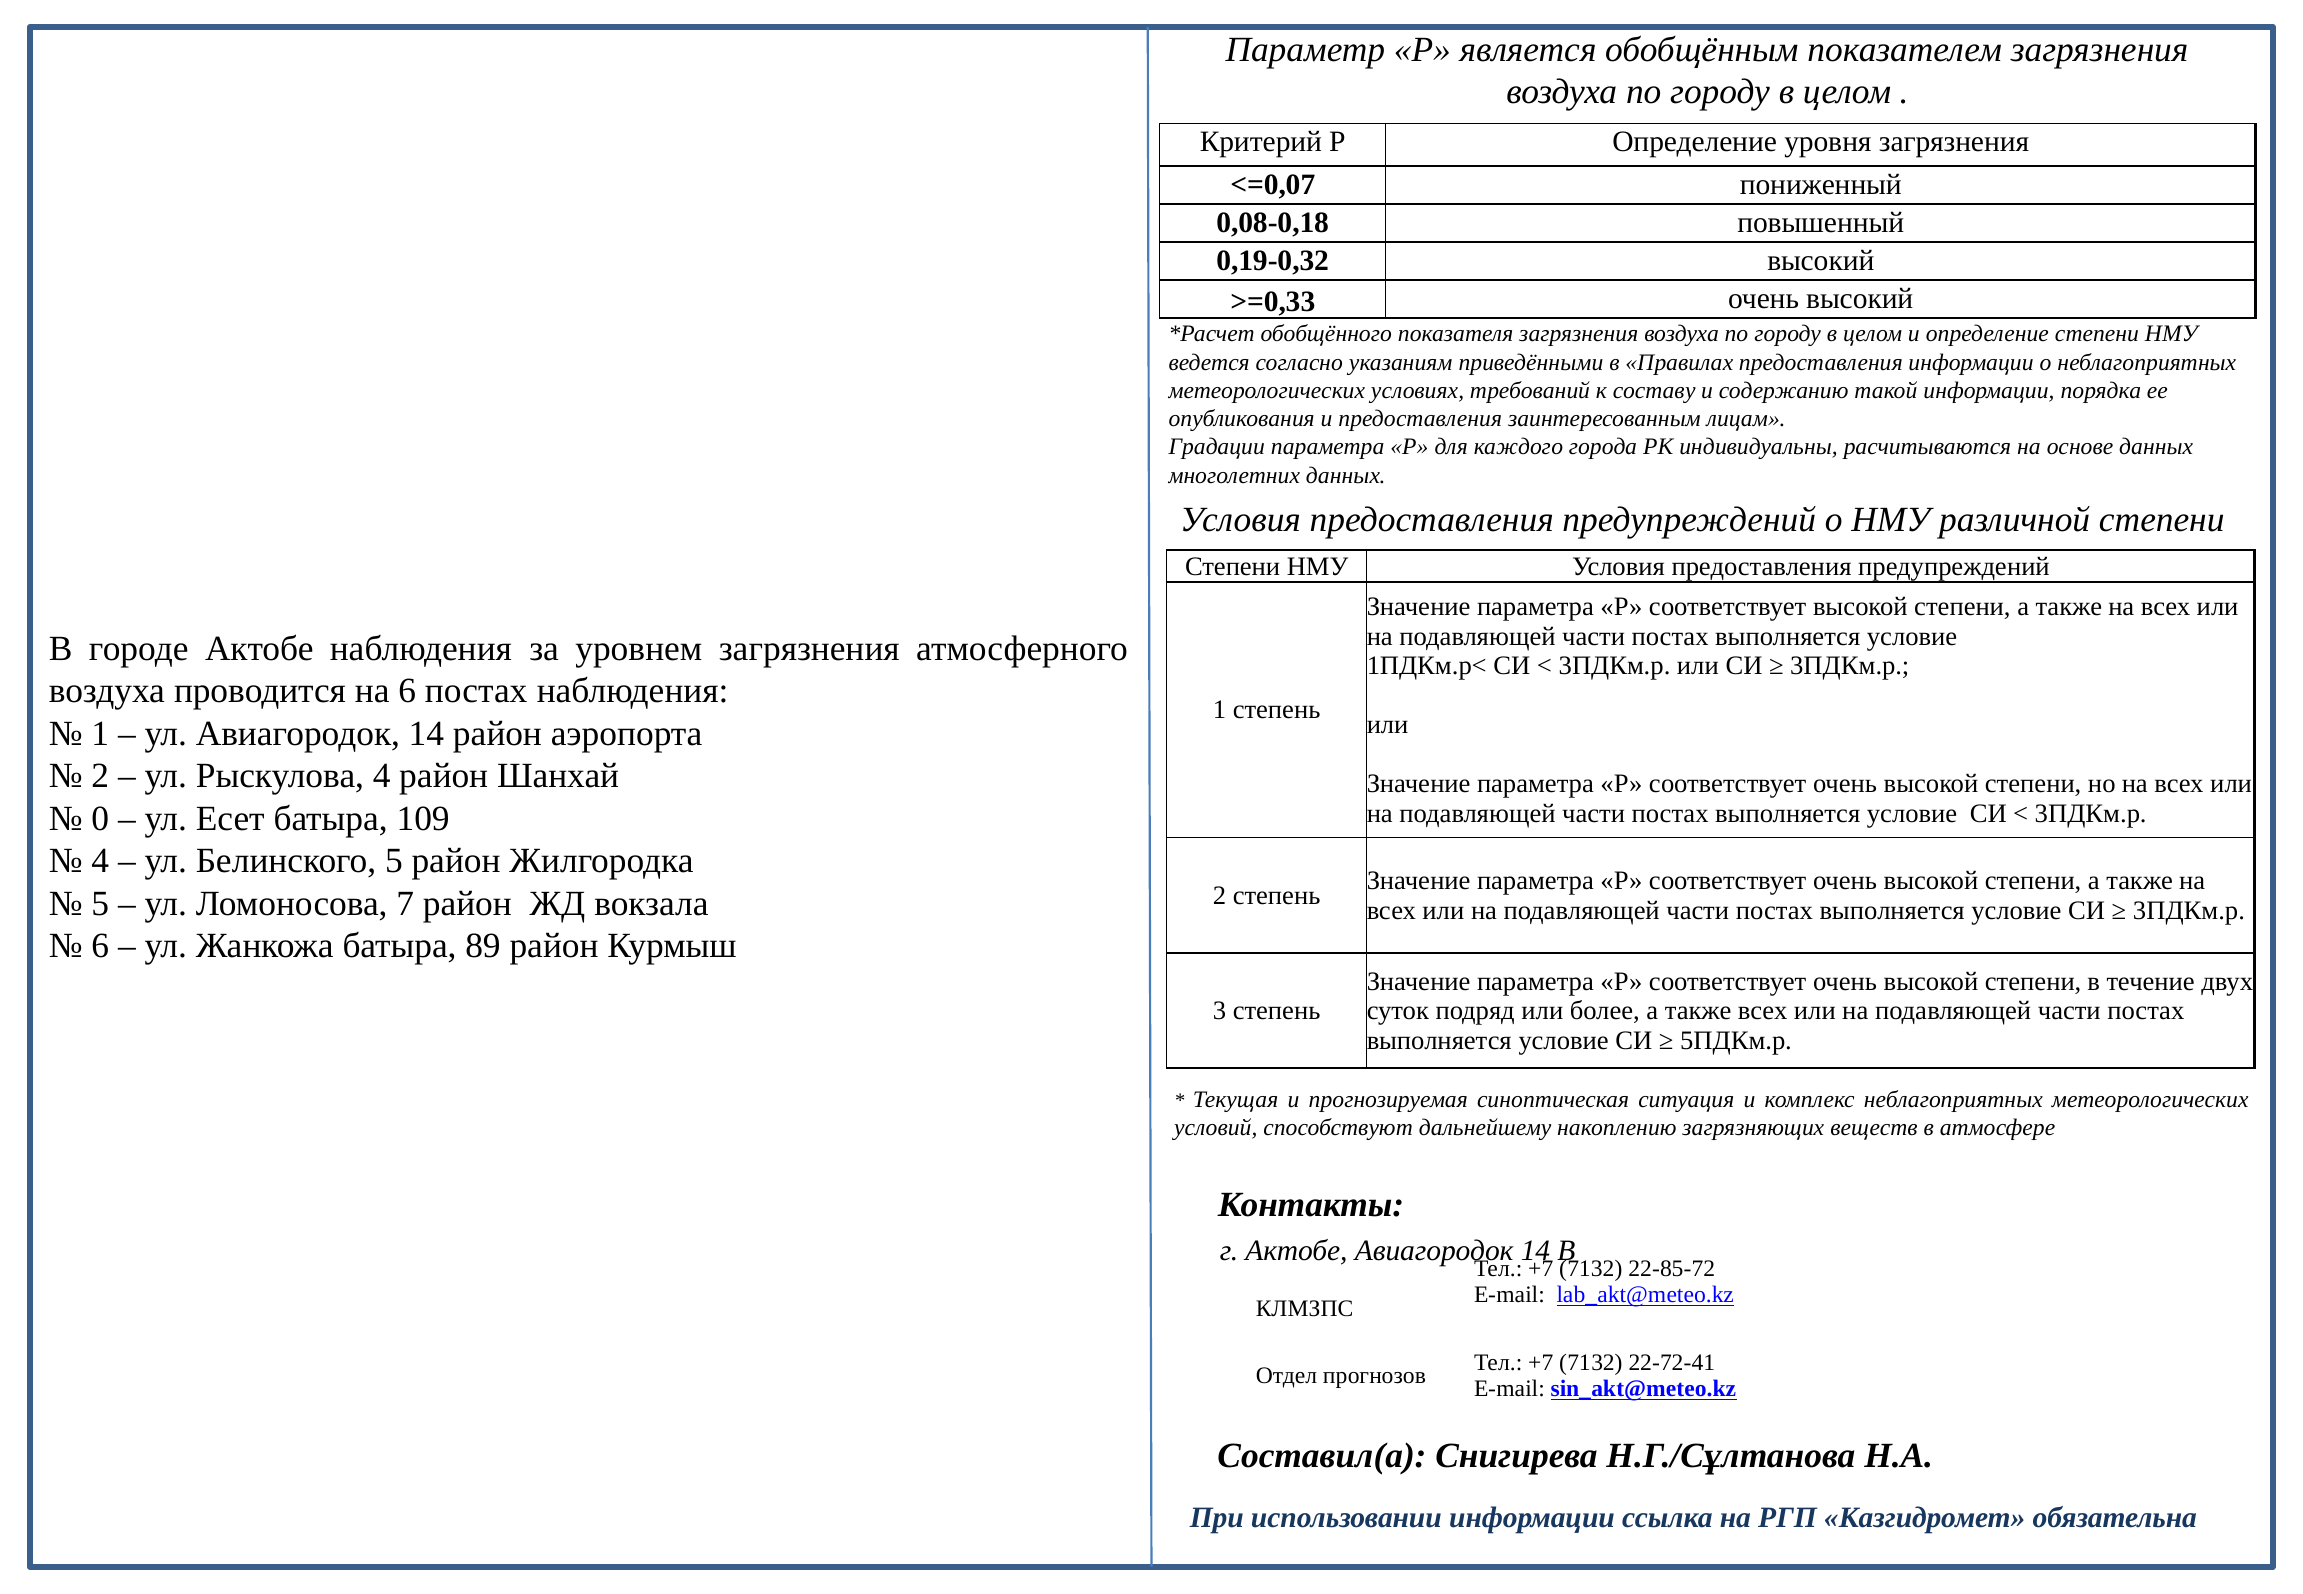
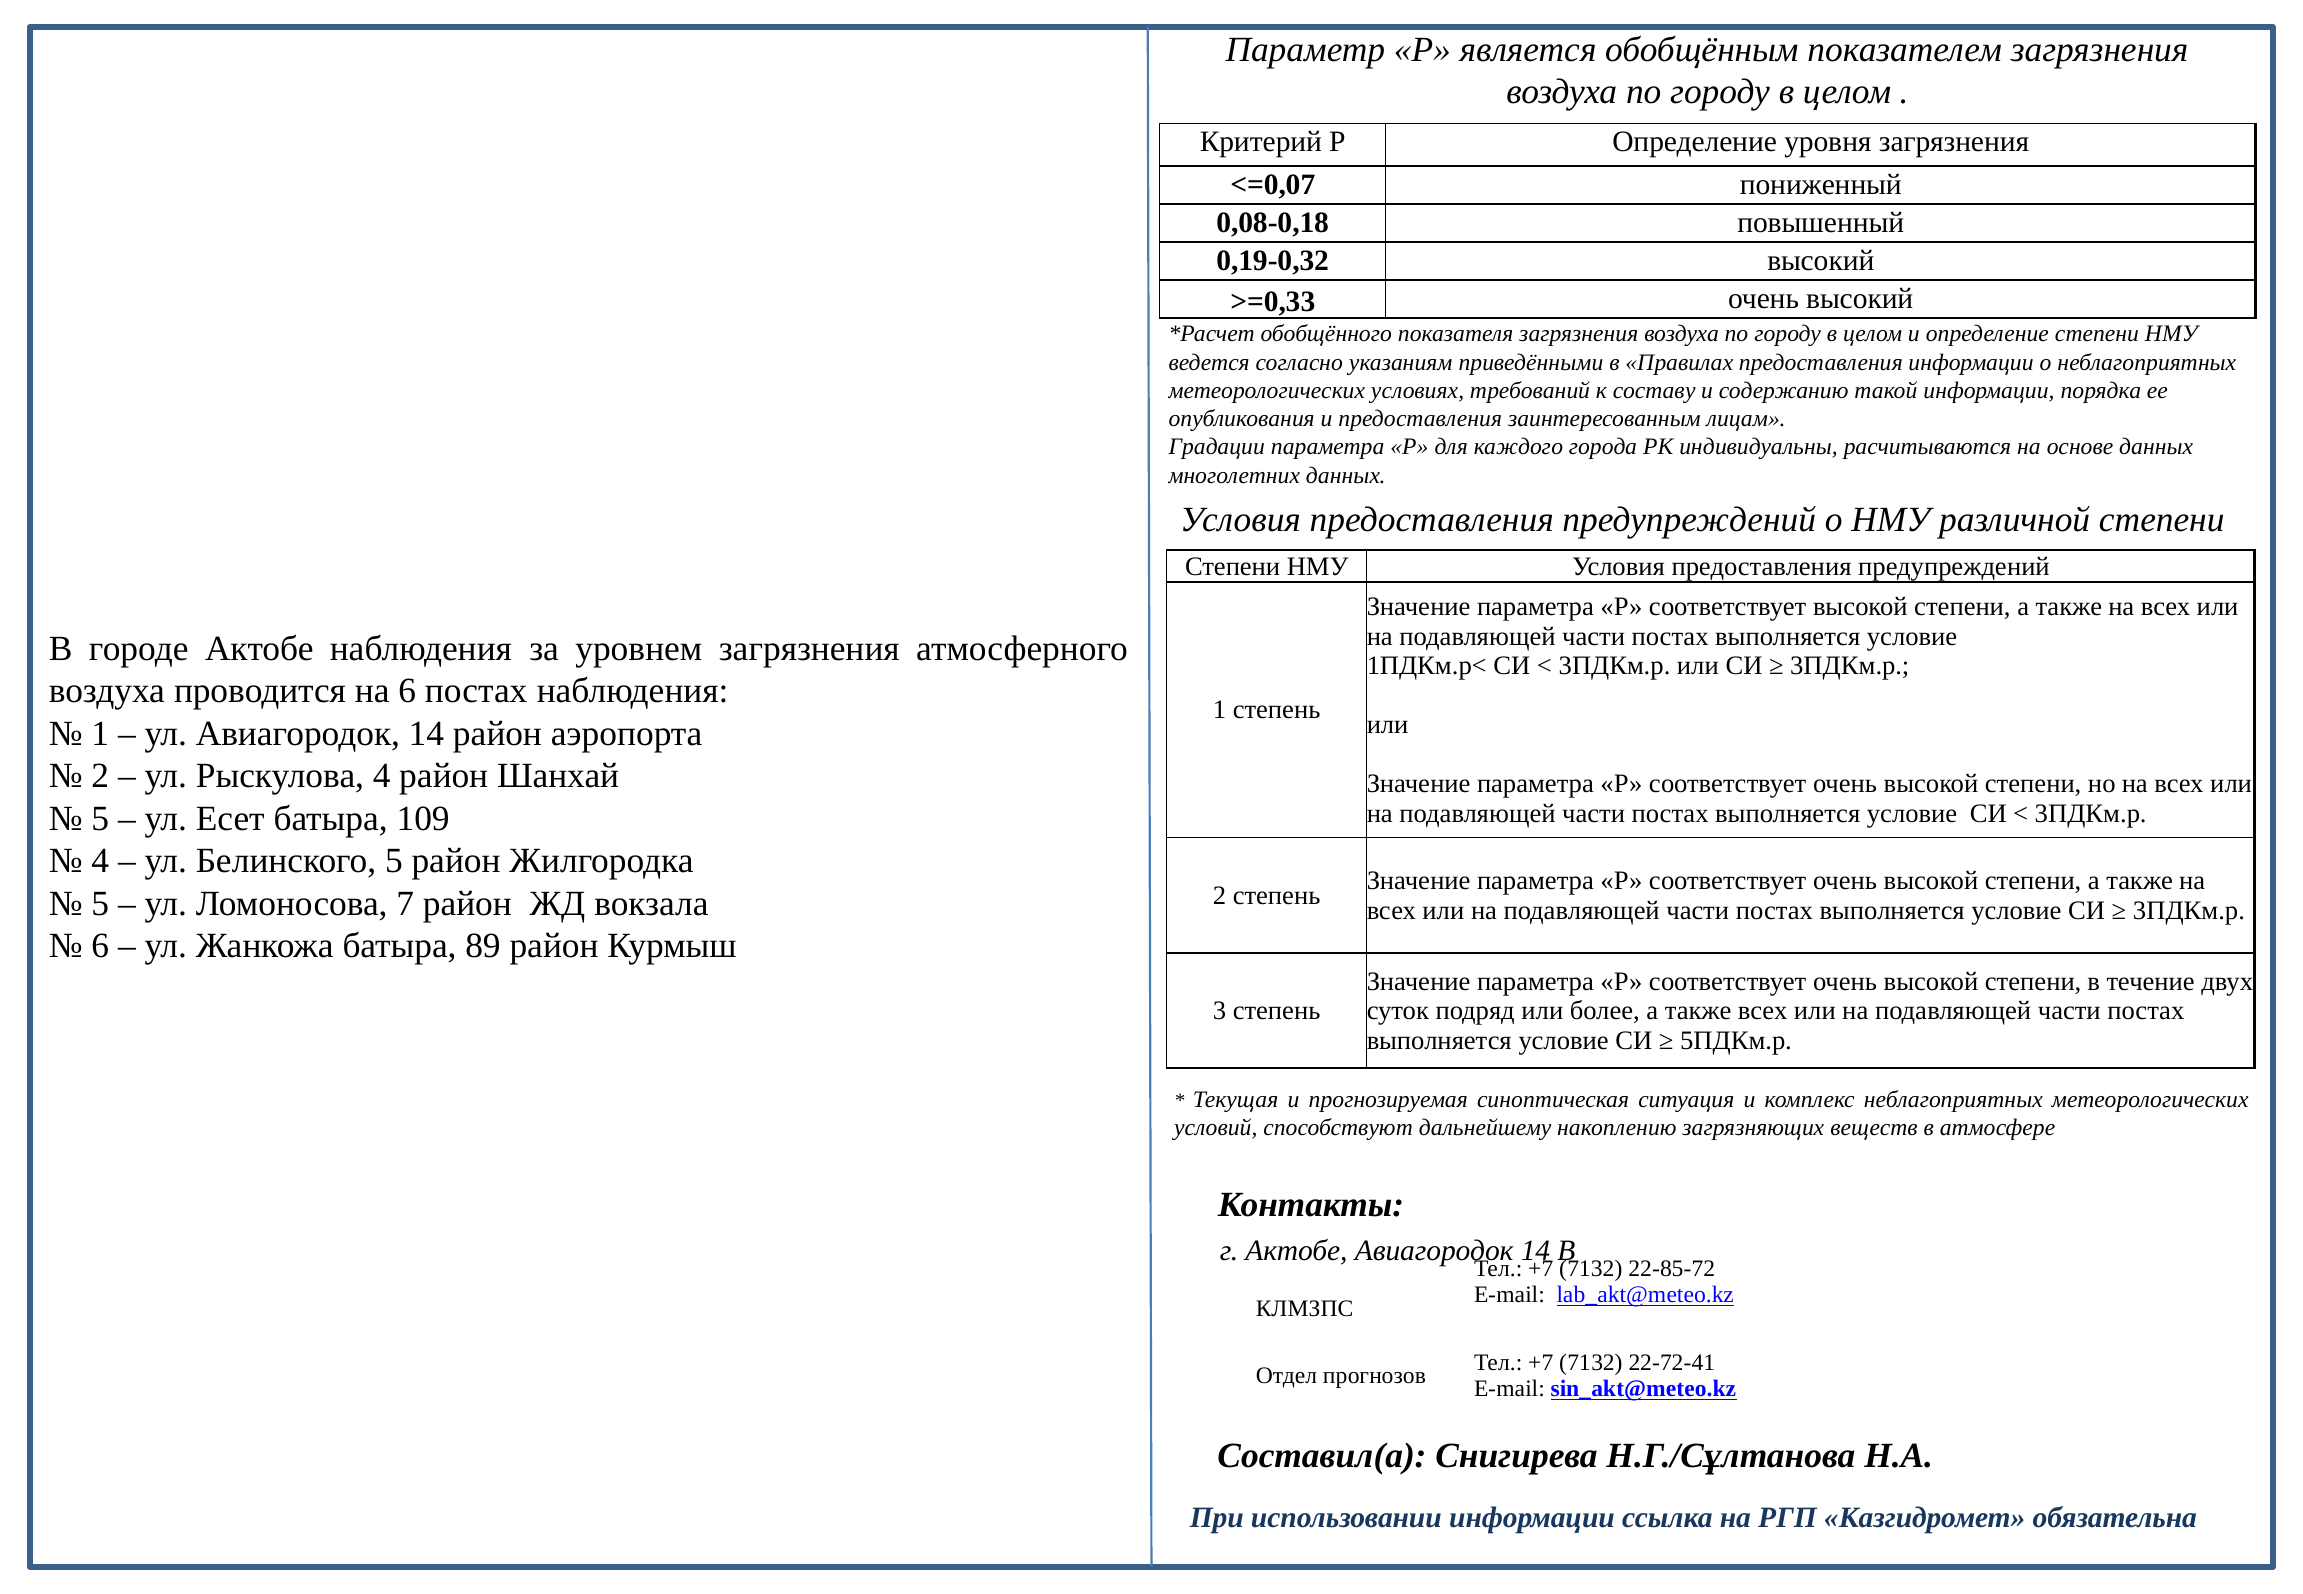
0 at (100, 819): 0 -> 5
